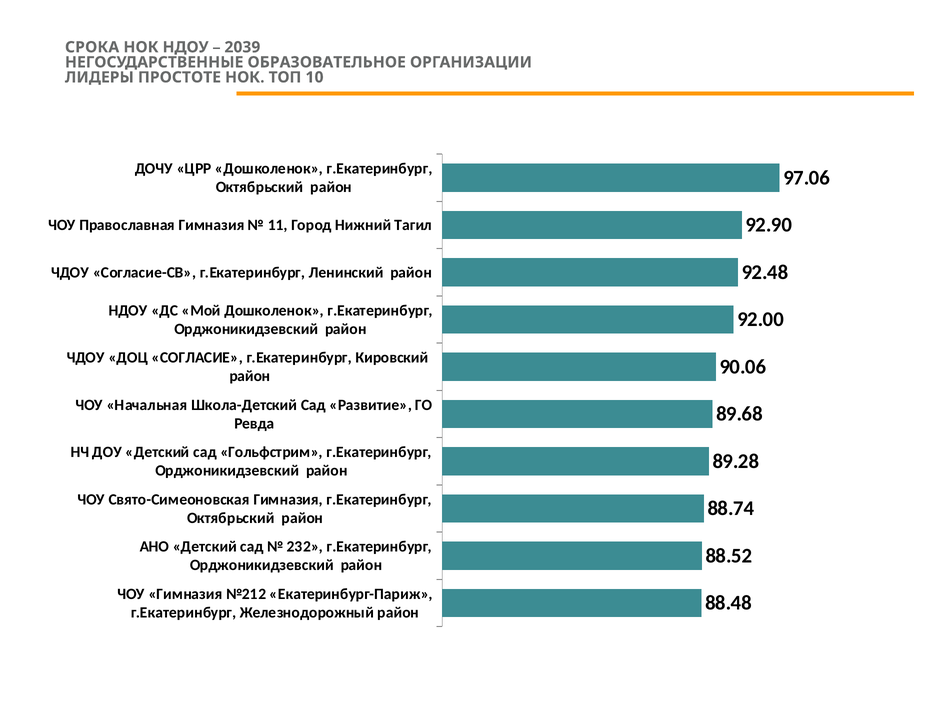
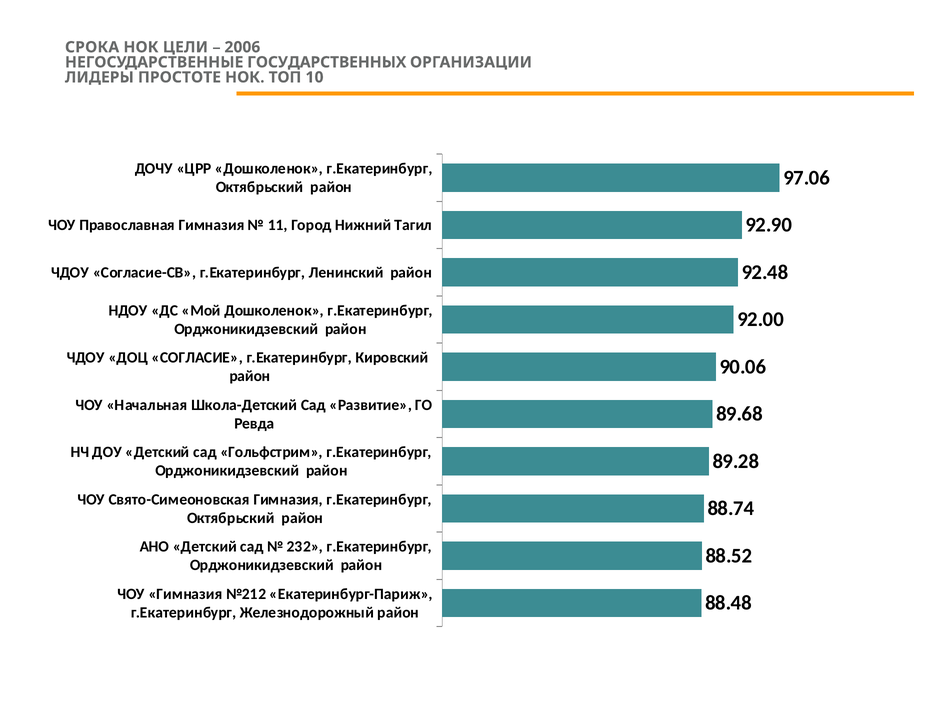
НОК НДОУ: НДОУ -> ЦЕЛИ
2039: 2039 -> 2006
ОБРАЗОВАТЕЛЬНОЕ: ОБРАЗОВАТЕЛЬНОЕ -> ГОСУДАРСТВЕННЫХ
